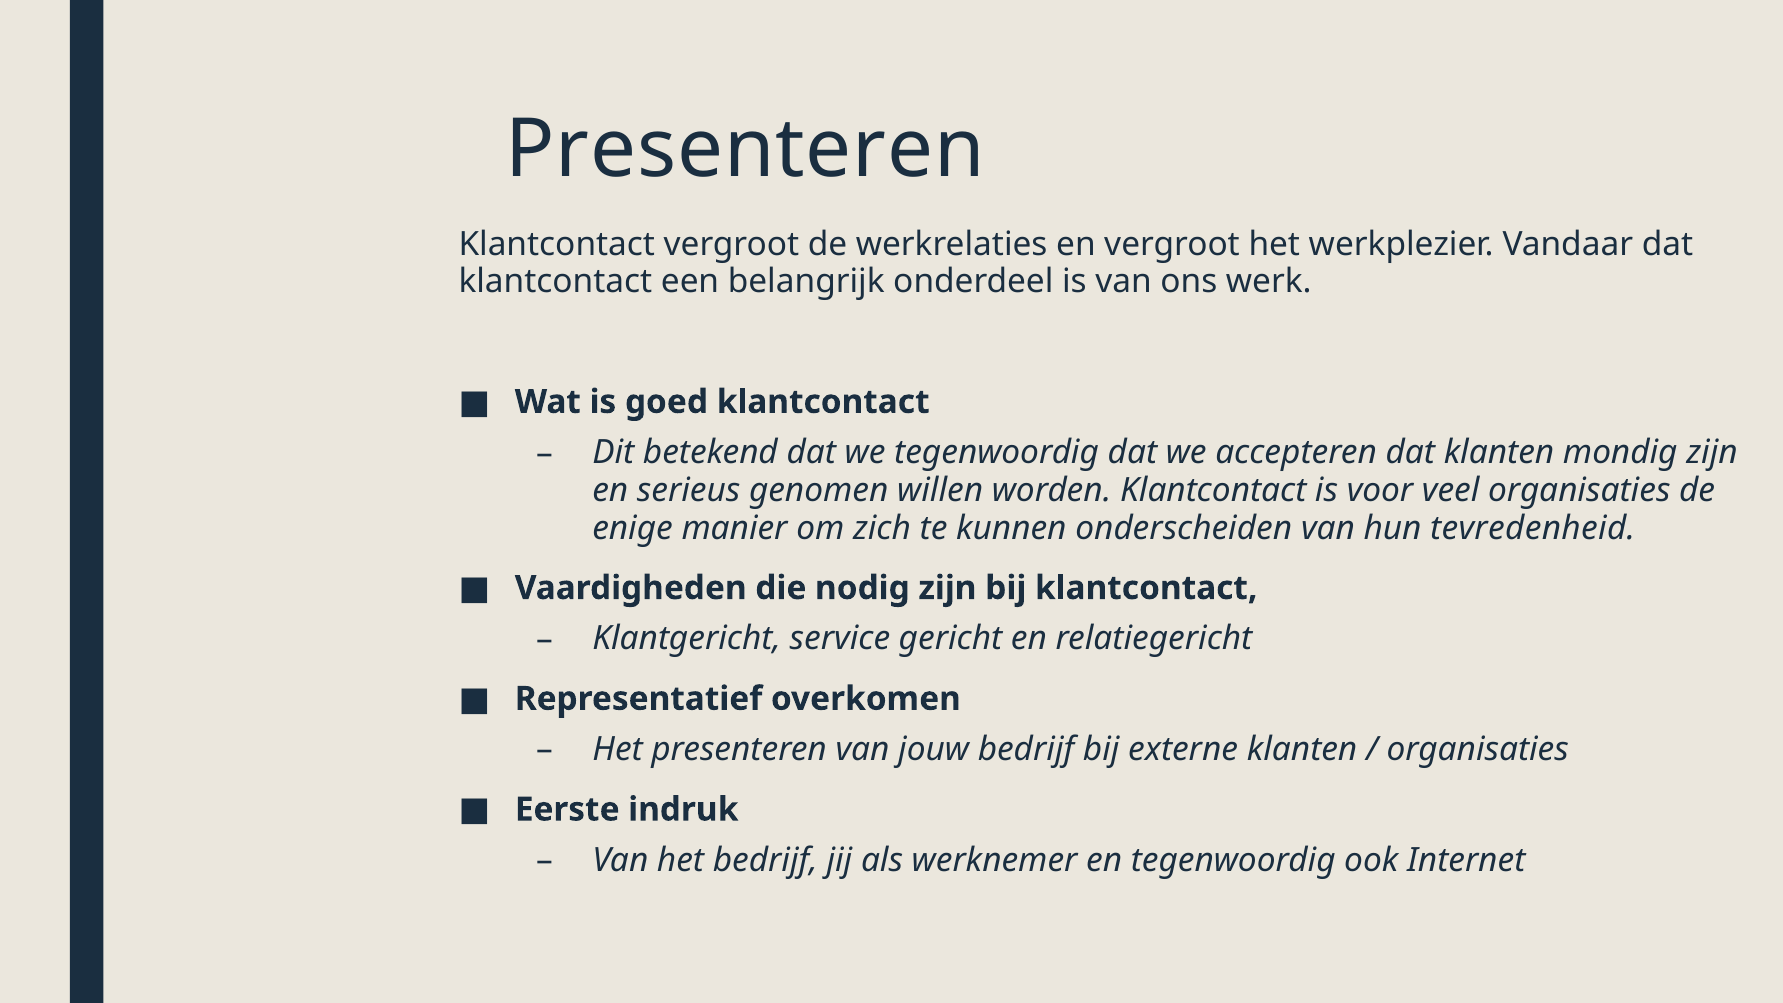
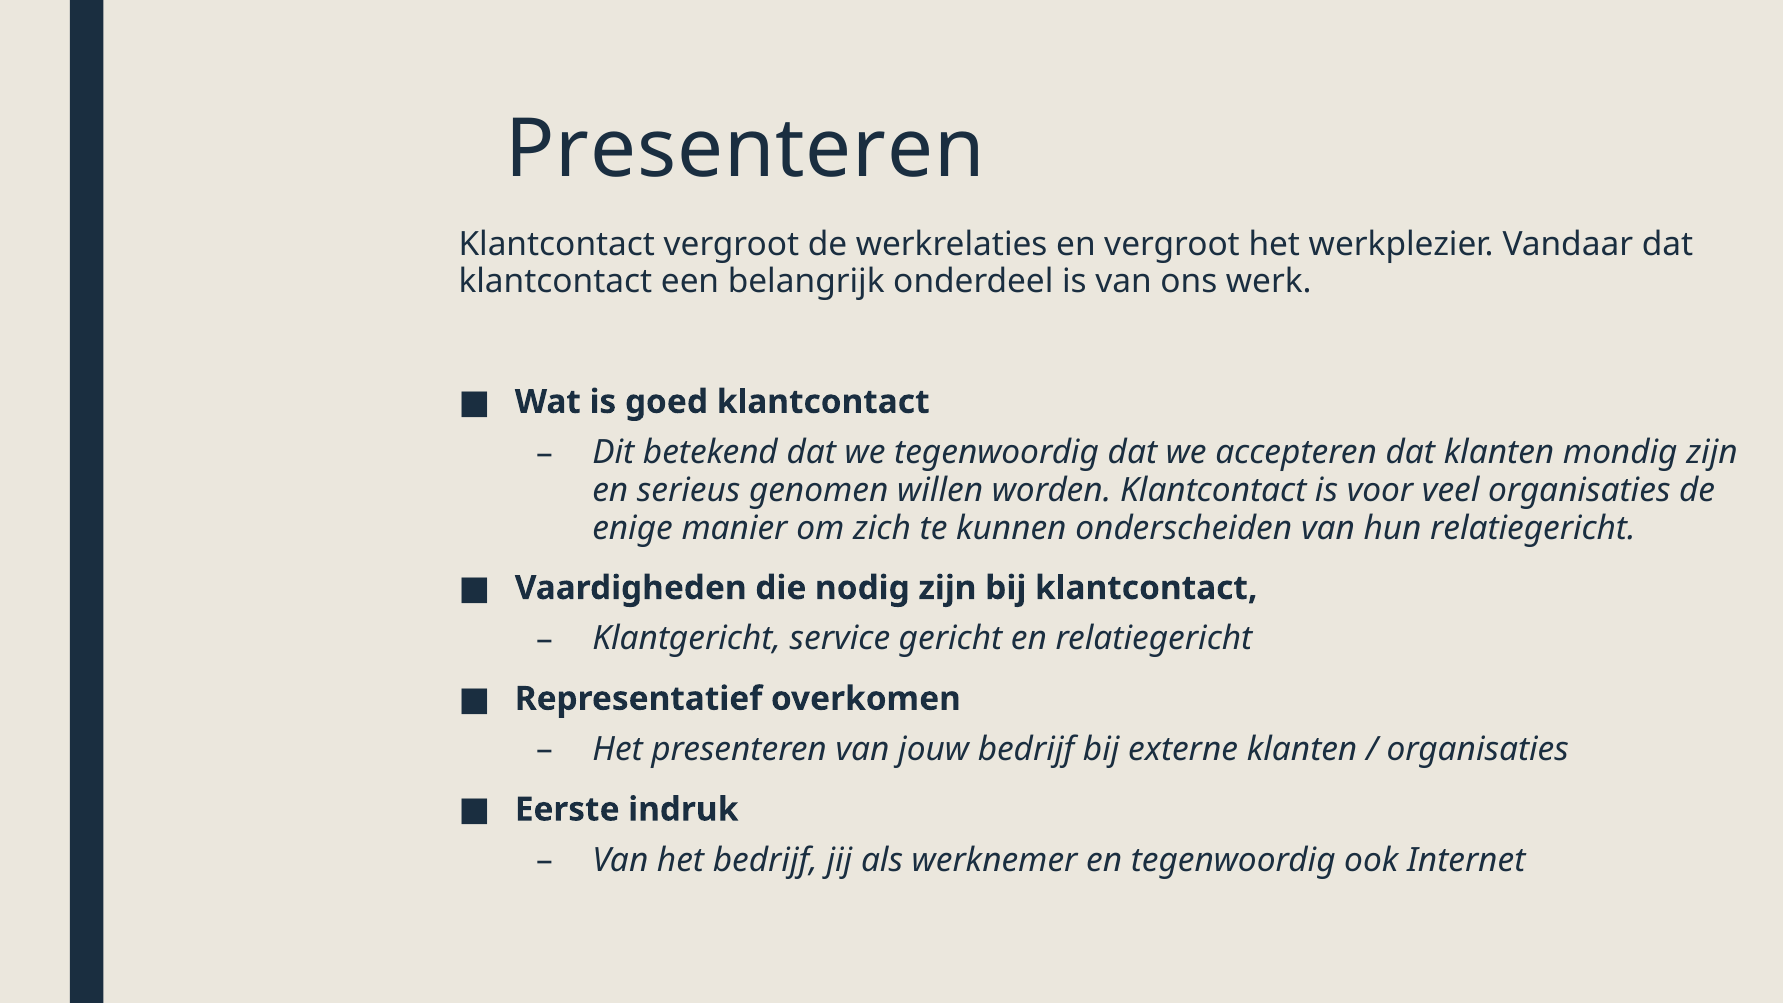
hun tevredenheid: tevredenheid -> relatiegericht
